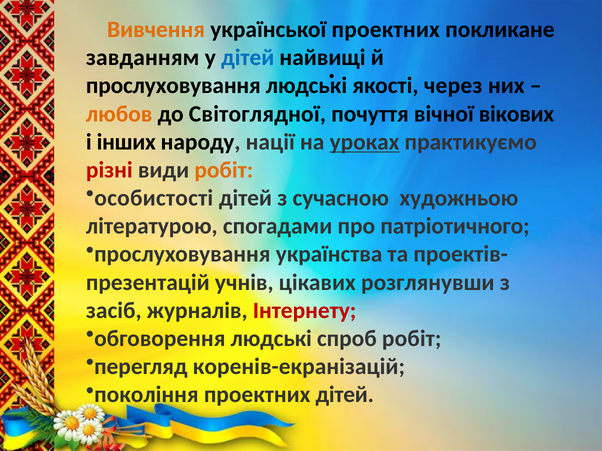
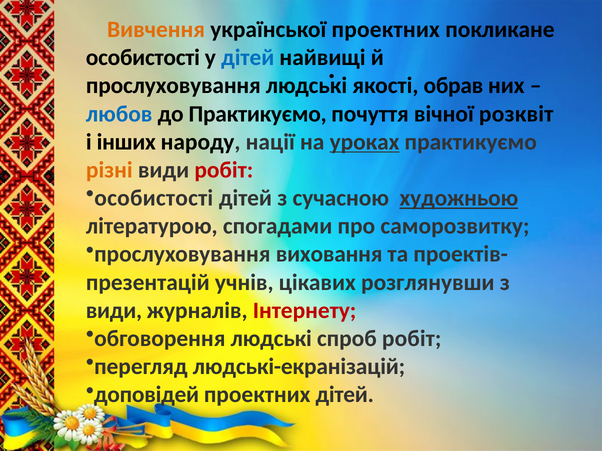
завданням at (143, 58): завданням -> особистості
через: через -> обрав
любов colour: orange -> blue
до Світоглядної: Світоглядної -> Практикуємо
вікових: вікових -> розквіт
різні colour: red -> orange
робіт at (224, 170) colour: orange -> red
художньою underline: none -> present
патріотичного: патріотичного -> саморозвитку
українства: українства -> виховання
засіб at (114, 311): засіб -> види
коренів-екранізацій: коренів-екранізацій -> людські-екранізацій
покоління: покоління -> доповідей
